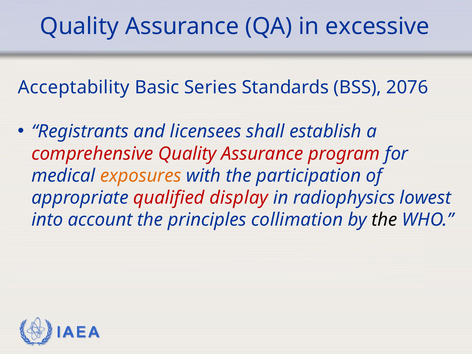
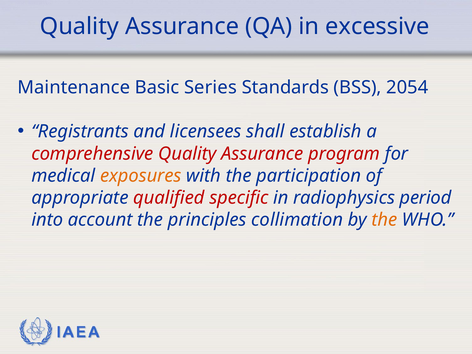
Acceptability: Acceptability -> Maintenance
2076: 2076 -> 2054
display: display -> specific
lowest: lowest -> period
the at (384, 220) colour: black -> orange
